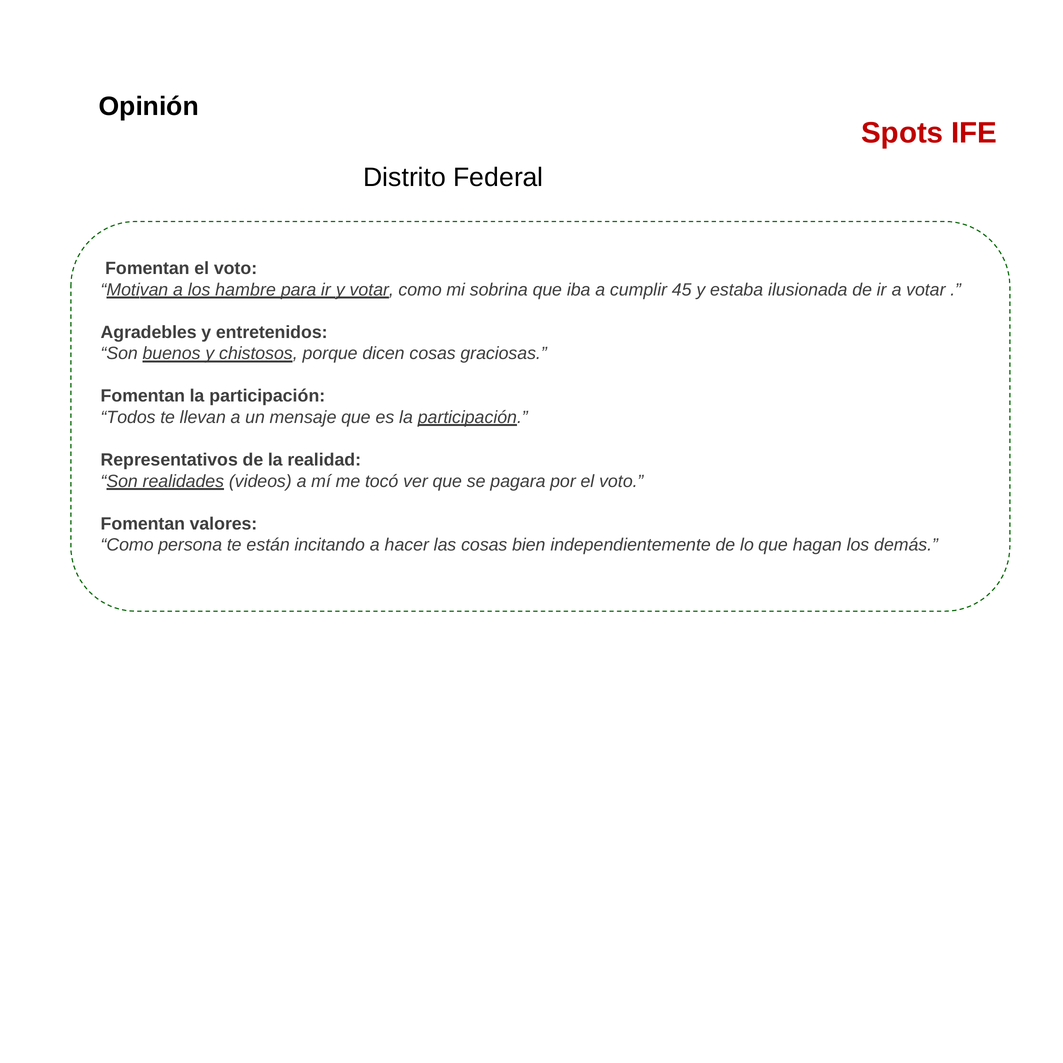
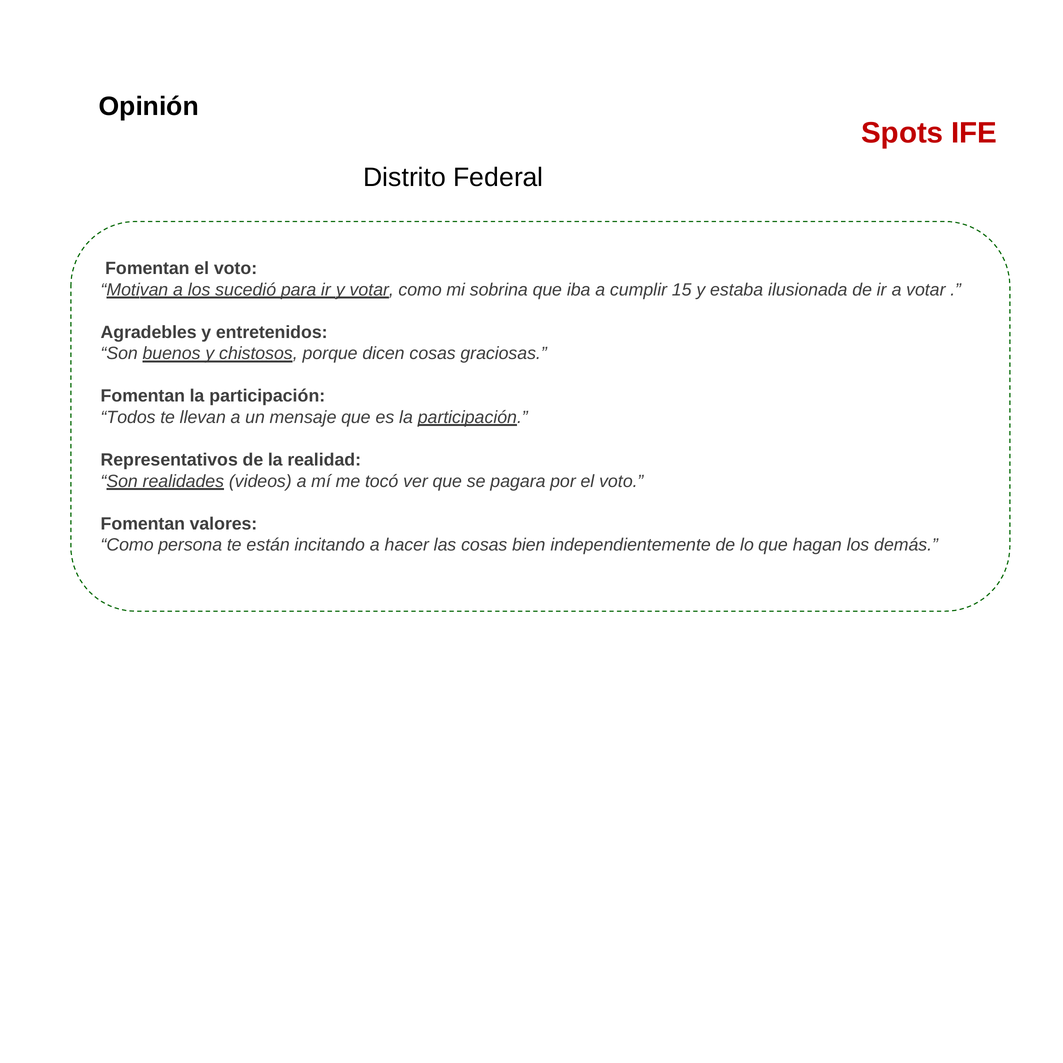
hambre: hambre -> sucedió
45: 45 -> 15
